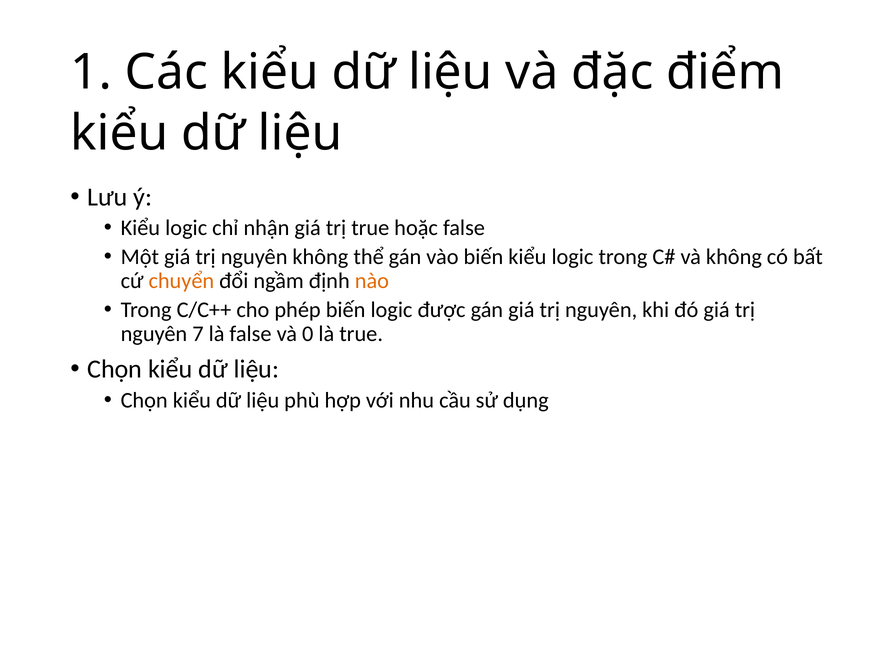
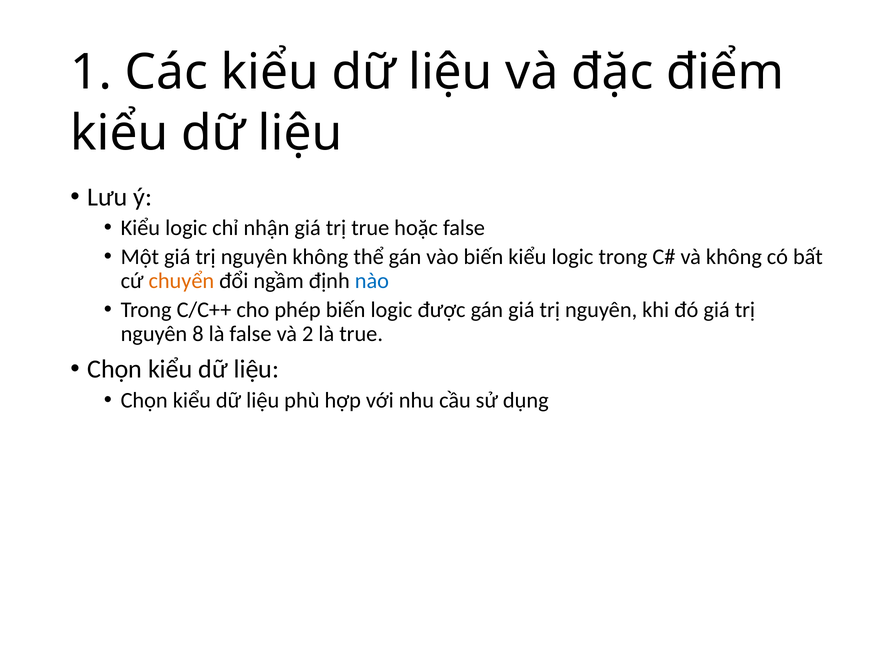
nào colour: orange -> blue
7: 7 -> 8
0: 0 -> 2
